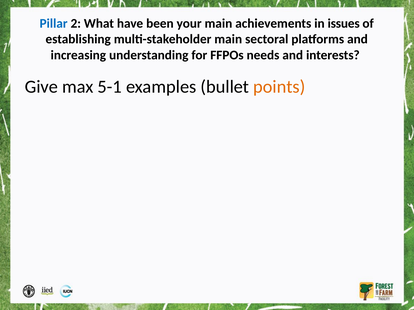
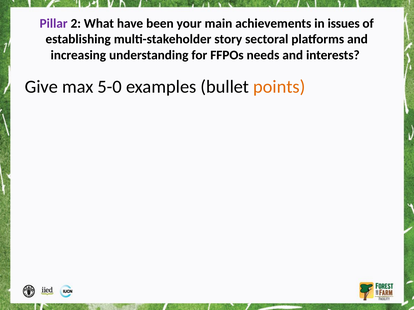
Pillar colour: blue -> purple
multi-stakeholder main: main -> story
5-1: 5-1 -> 5-0
